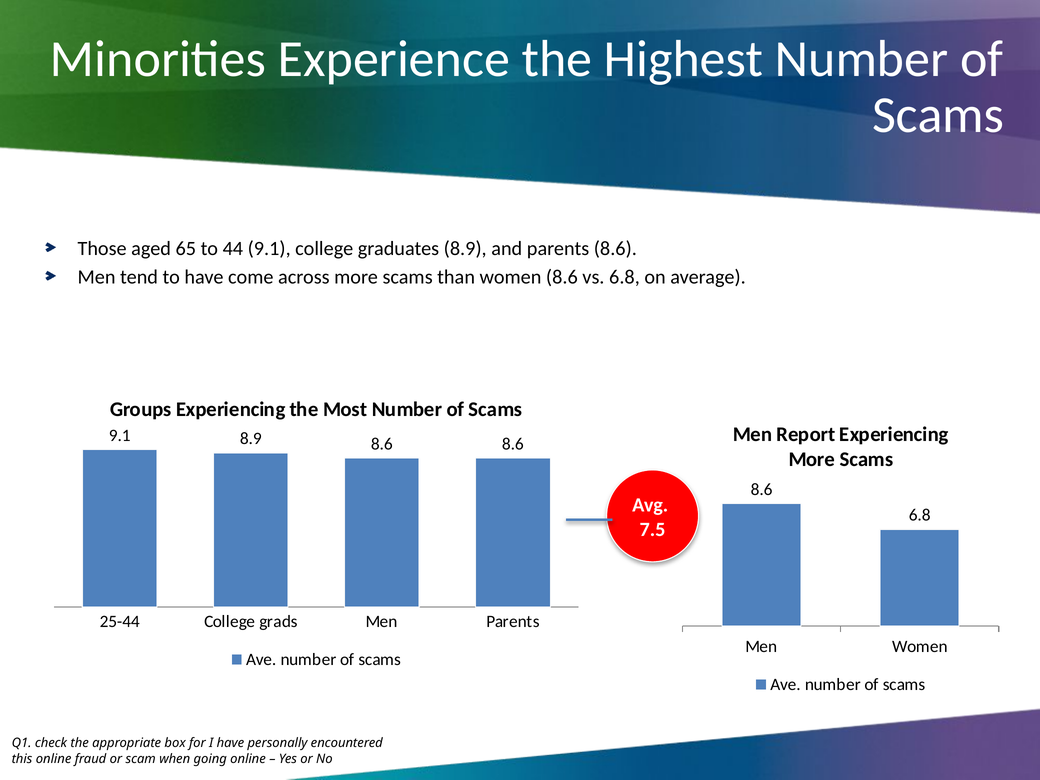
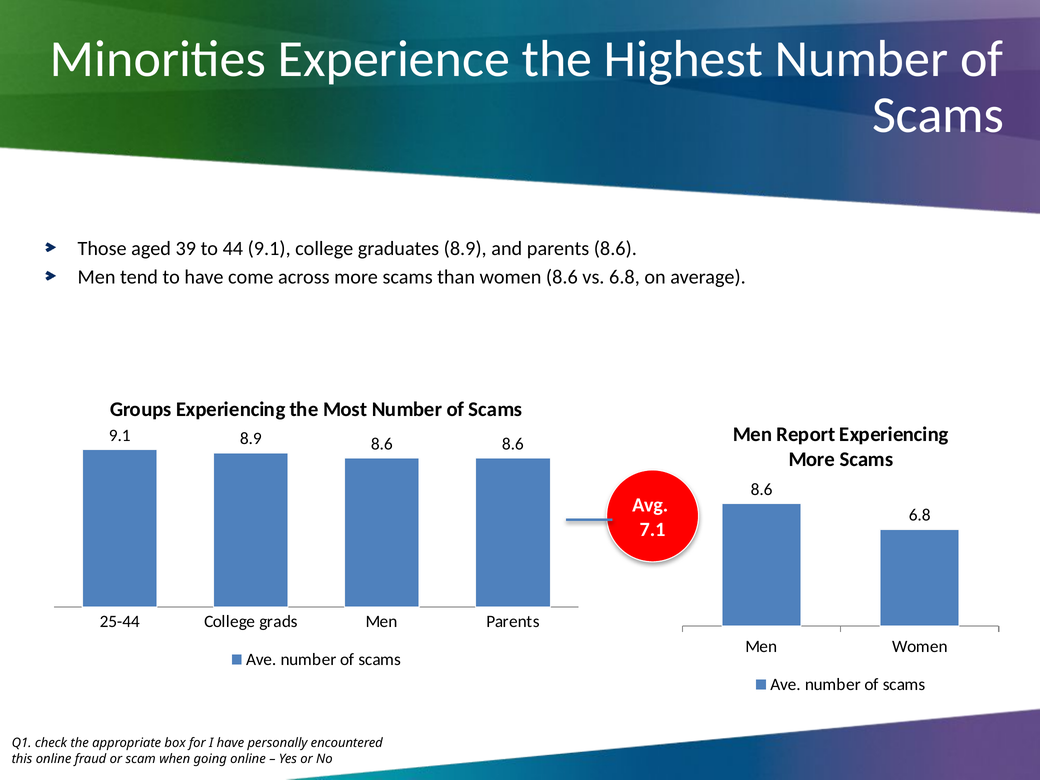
65: 65 -> 39
7.5: 7.5 -> 7.1
